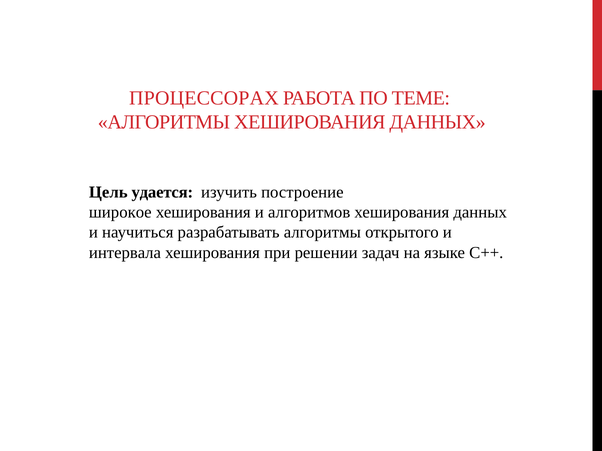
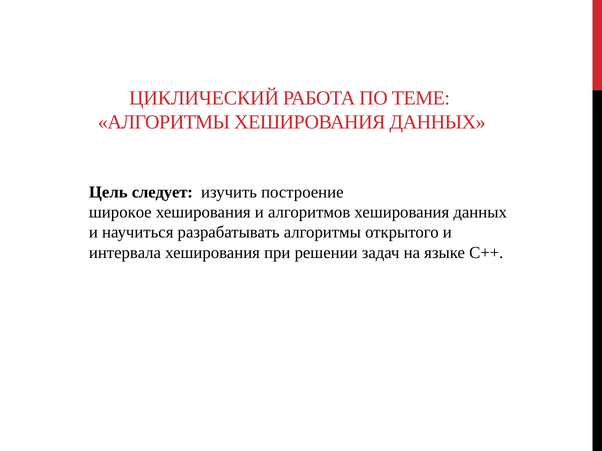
ПРОЦЕССОРАХ: ПРОЦЕССОРАХ -> ЦИКЛИЧЕСКИЙ
удается: удается -> следует
